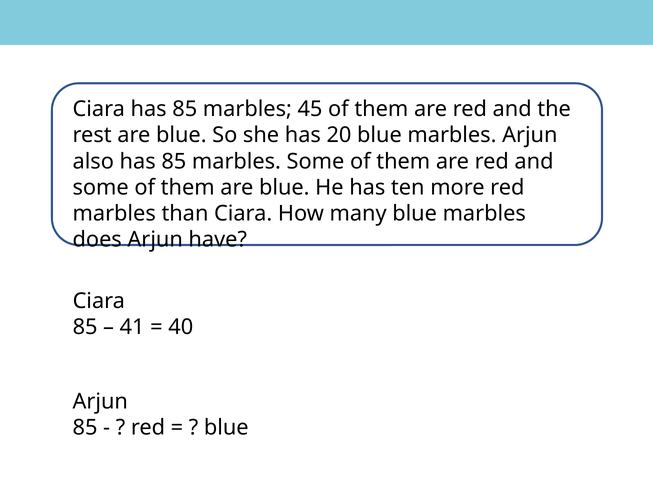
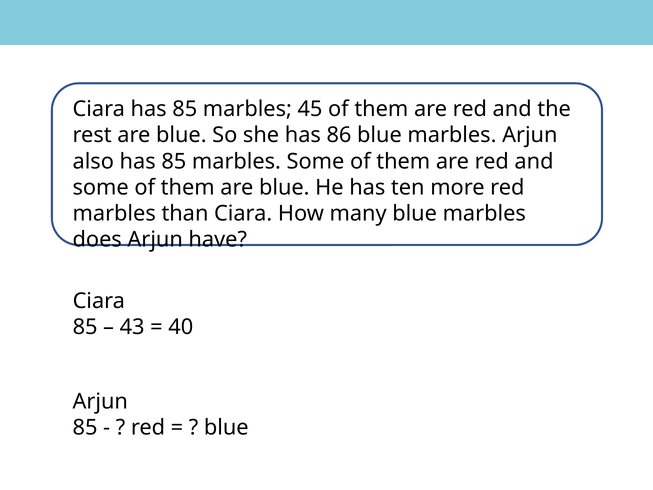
20: 20 -> 86
41: 41 -> 43
